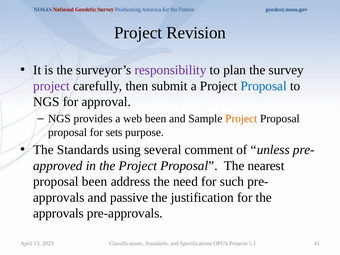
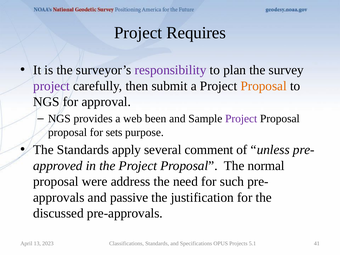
Revision: Revision -> Requires
Proposal at (264, 86) colour: blue -> orange
Project at (241, 119) colour: orange -> purple
using: using -> apply
nearest: nearest -> normal
proposal been: been -> were
approvals at (58, 213): approvals -> discussed
